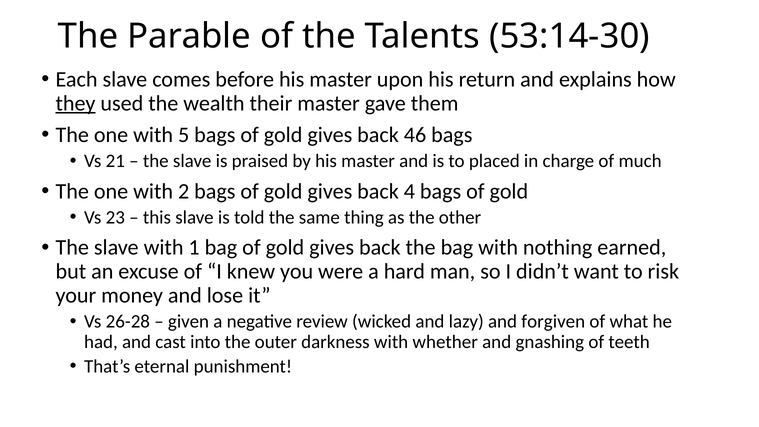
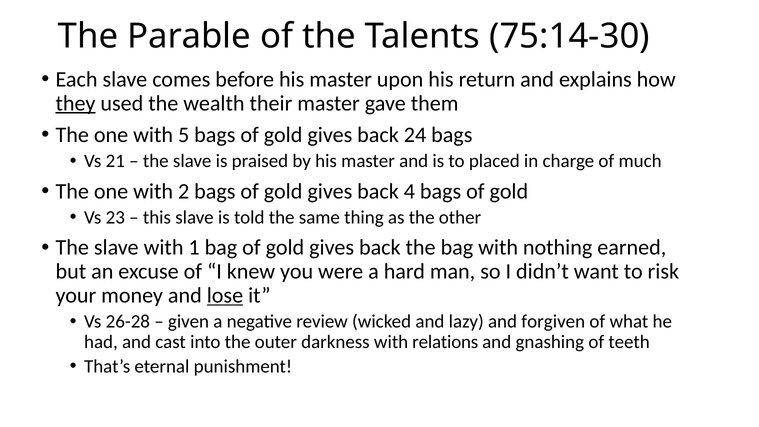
53:14-30: 53:14-30 -> 75:14-30
46: 46 -> 24
lose underline: none -> present
whether: whether -> relations
